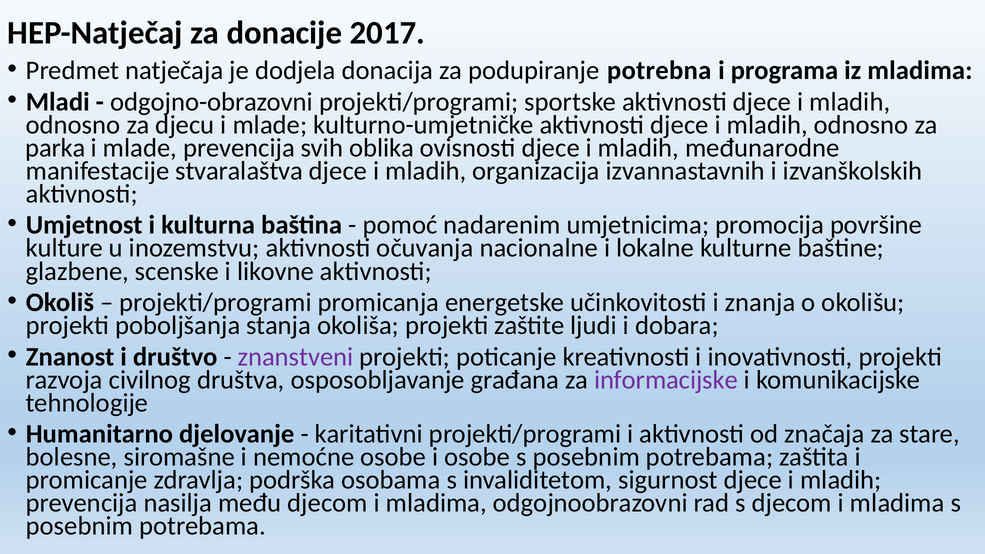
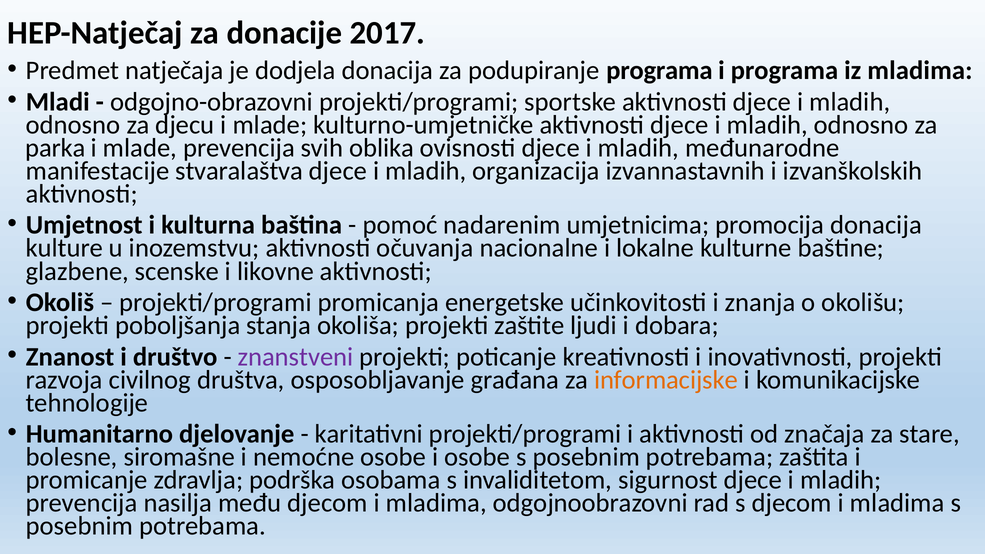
podupiranje potrebna: potrebna -> programa
promocija površine: površine -> donacija
informacijske colour: purple -> orange
